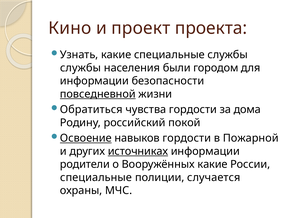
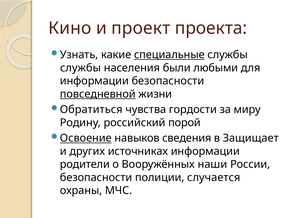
специальные at (169, 55) underline: none -> present
городом: городом -> любыми
дома: дома -> миру
покой: покой -> порой
навыков гордости: гордости -> сведения
Пожарной: Пожарной -> Защищает
источниках underline: present -> none
Вооружённых какие: какие -> наши
специальные at (96, 177): специальные -> безопасности
